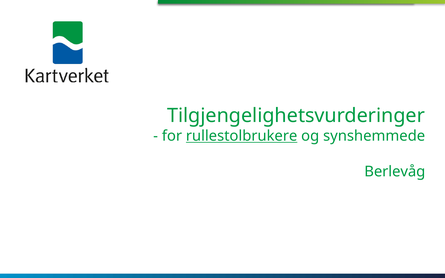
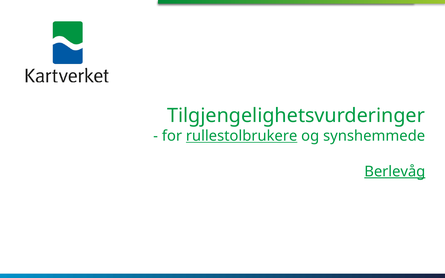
Berlevåg underline: none -> present
